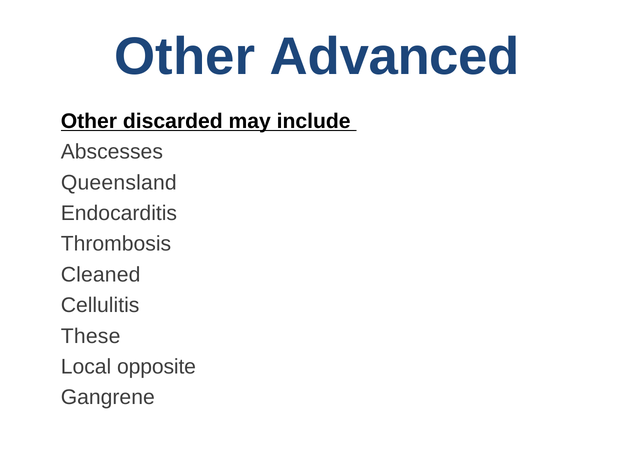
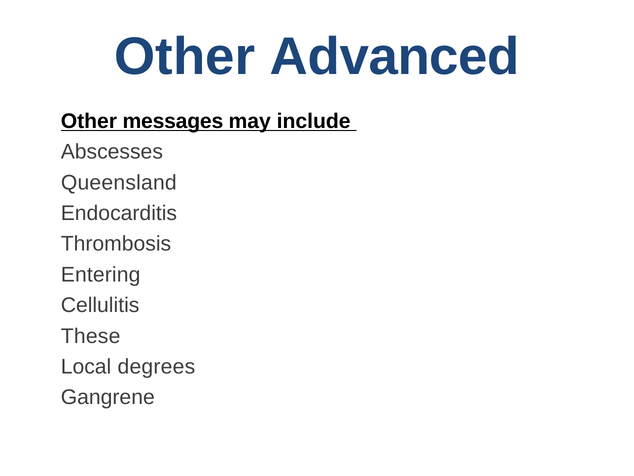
discarded: discarded -> messages
Cleaned: Cleaned -> Entering
opposite: opposite -> degrees
